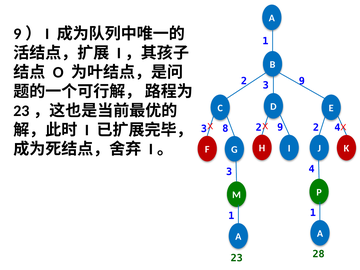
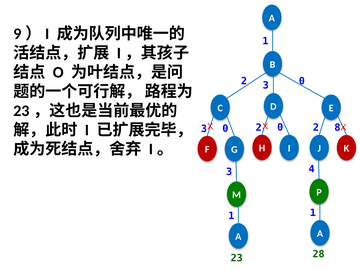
2 3 9: 9 -> 0
2 9: 9 -> 0
2 4: 4 -> 8
8 at (225, 129): 8 -> 0
